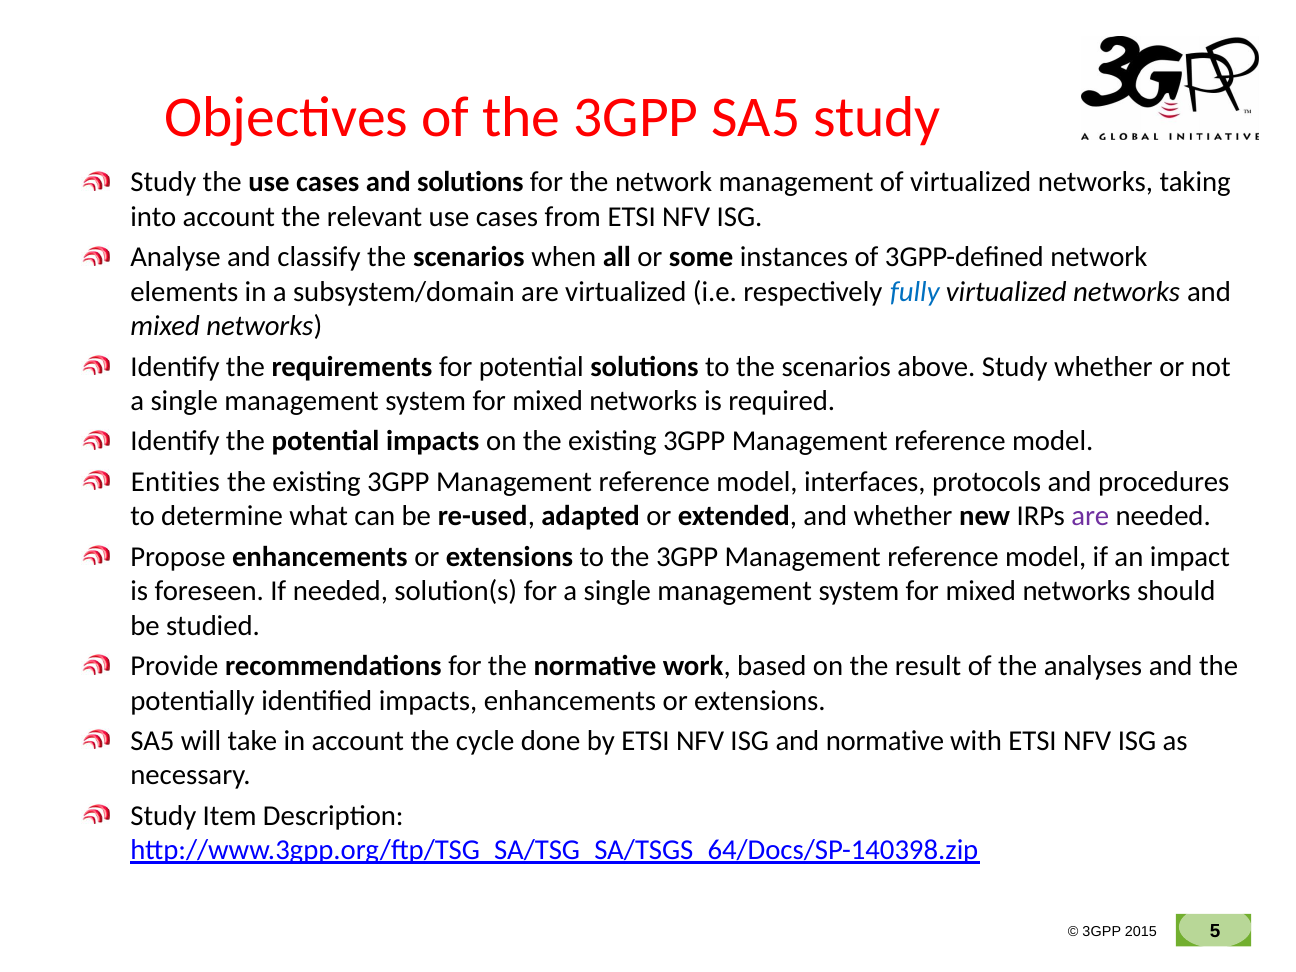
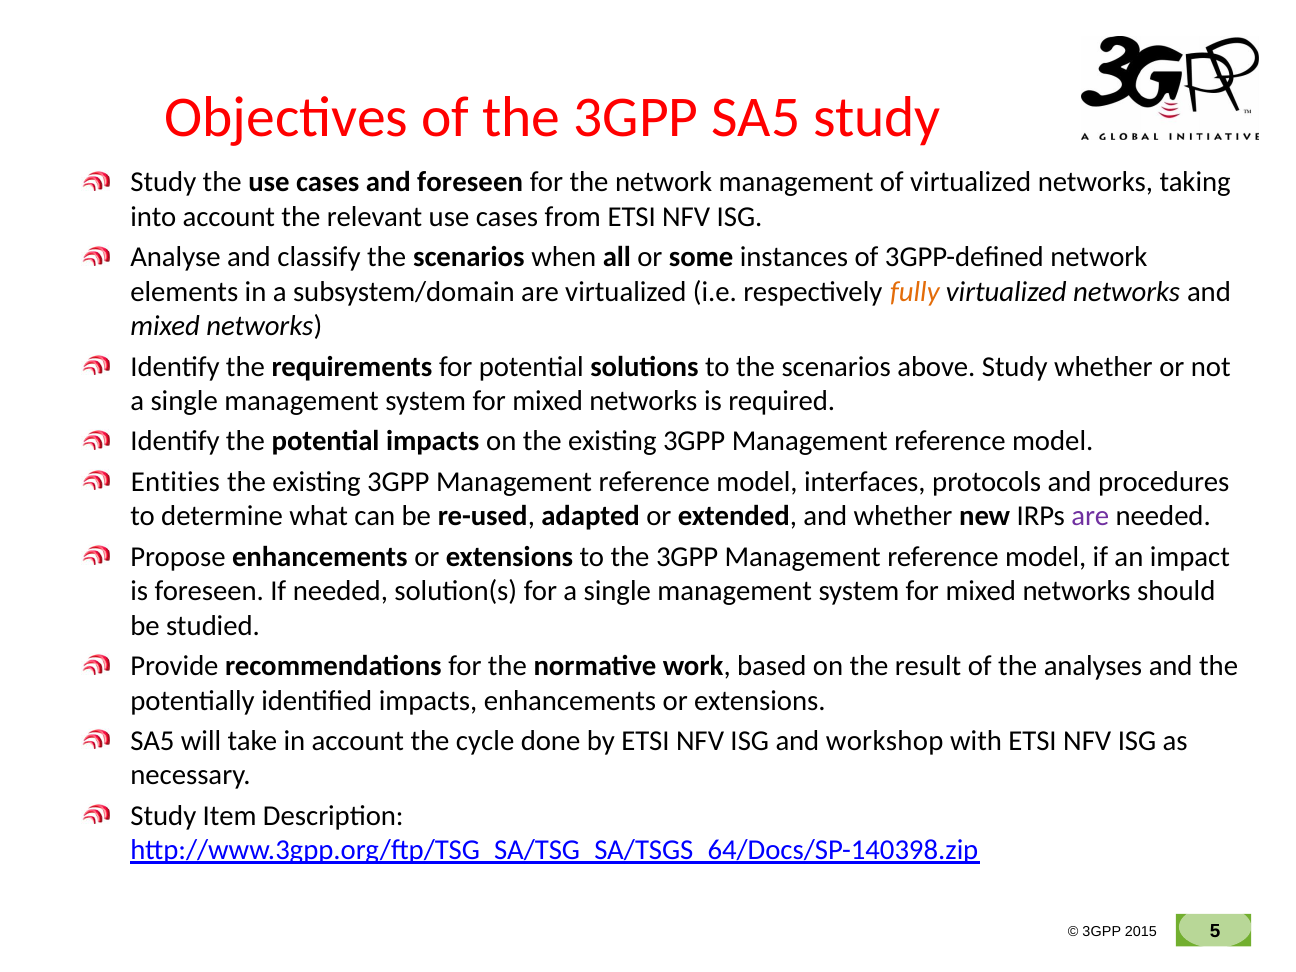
and solutions: solutions -> foreseen
fully colour: blue -> orange
and normative: normative -> workshop
